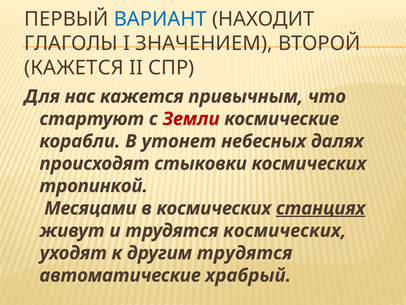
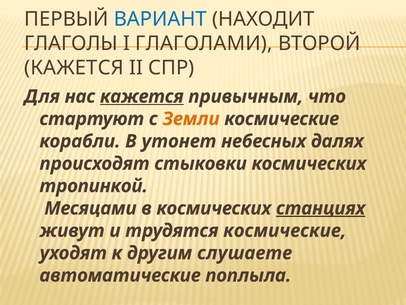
ЗНАЧЕНИЕМ: ЗНАЧЕНИЕМ -> ГЛАГОЛАМИ
кажется at (142, 96) underline: none -> present
Земли colour: red -> orange
трудятся космических: космических -> космические
другим трудятся: трудятся -> слушаете
храбрый: храбрый -> поплыла
